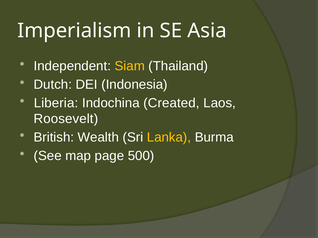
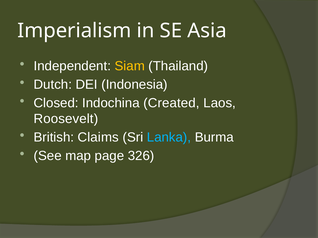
Liberia: Liberia -> Closed
Wealth: Wealth -> Claims
Lanka colour: yellow -> light blue
500: 500 -> 326
